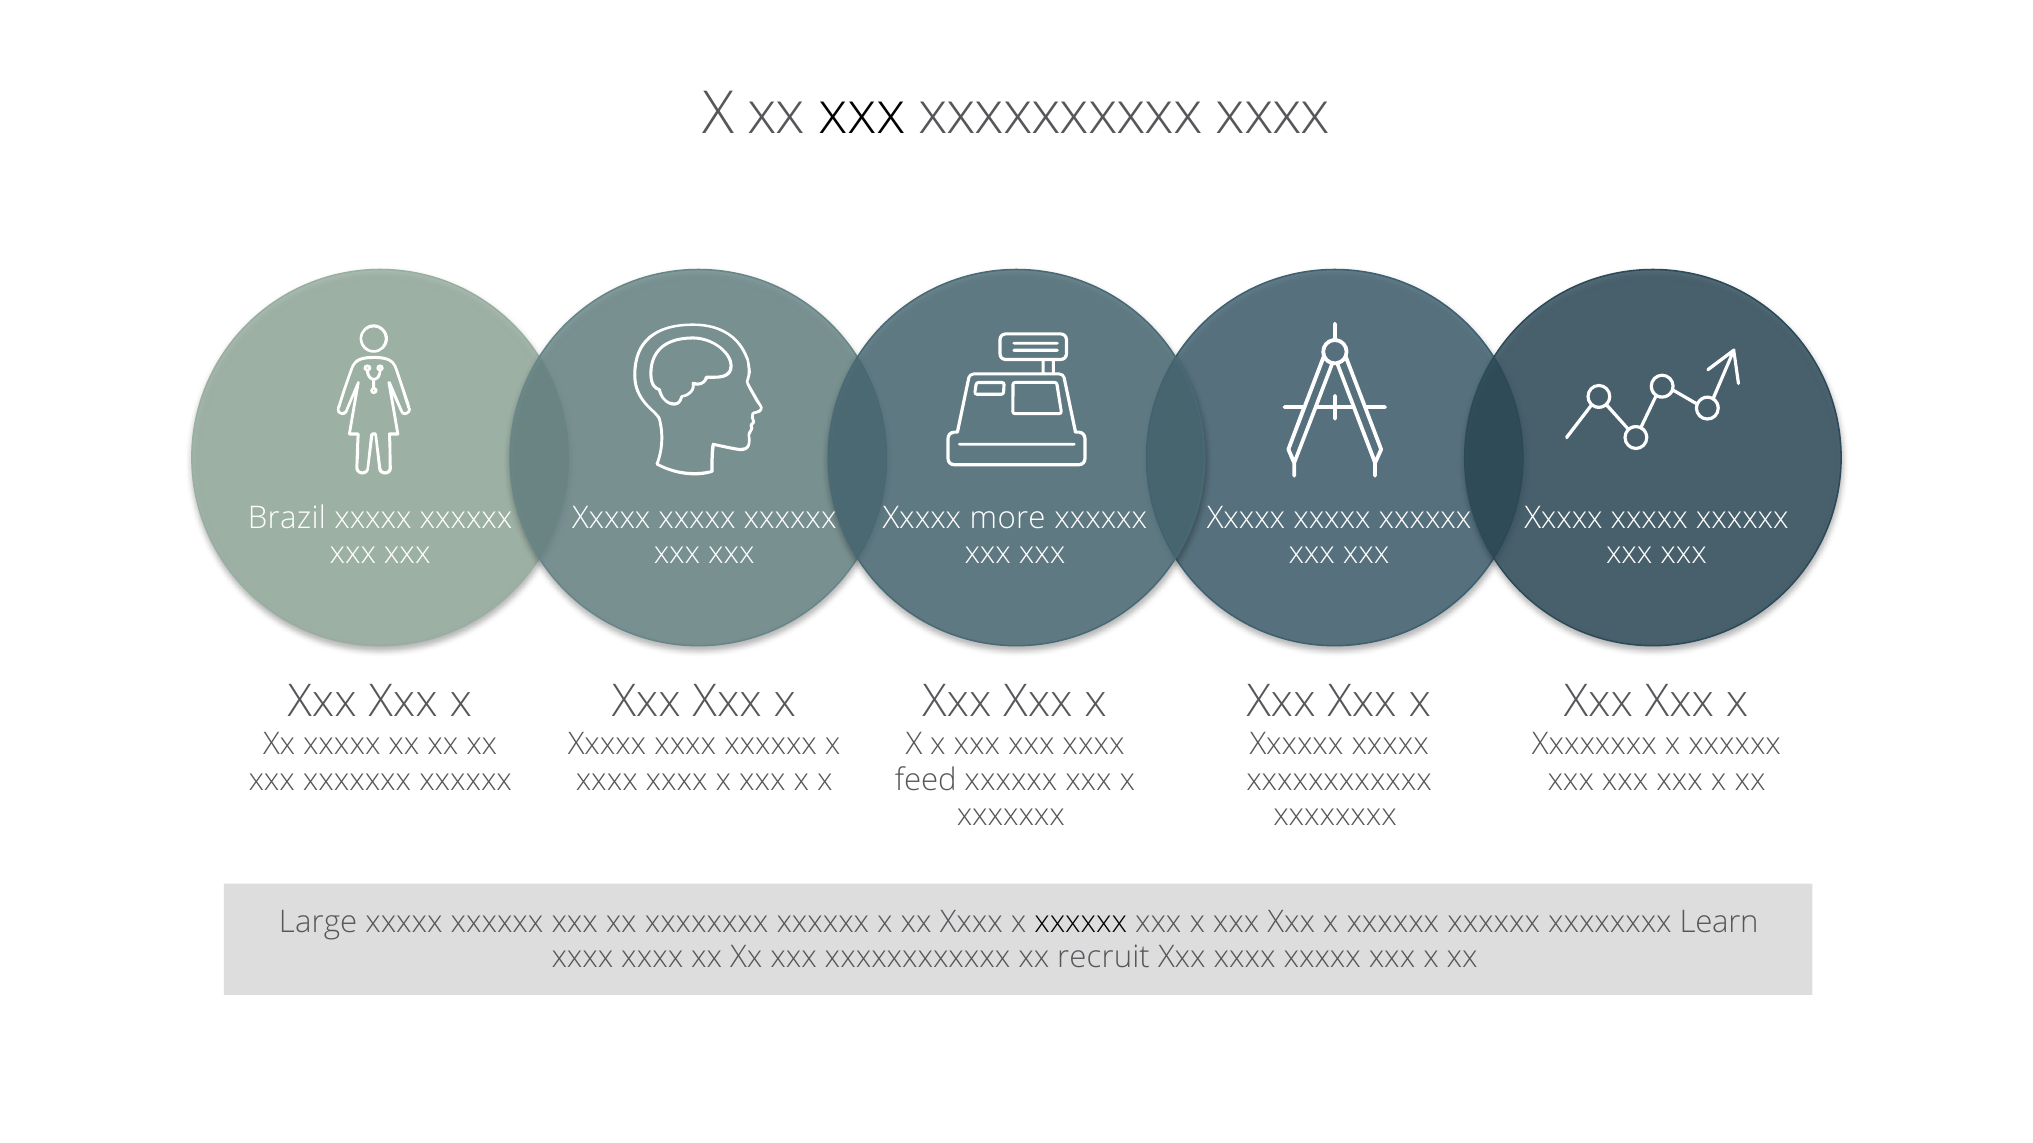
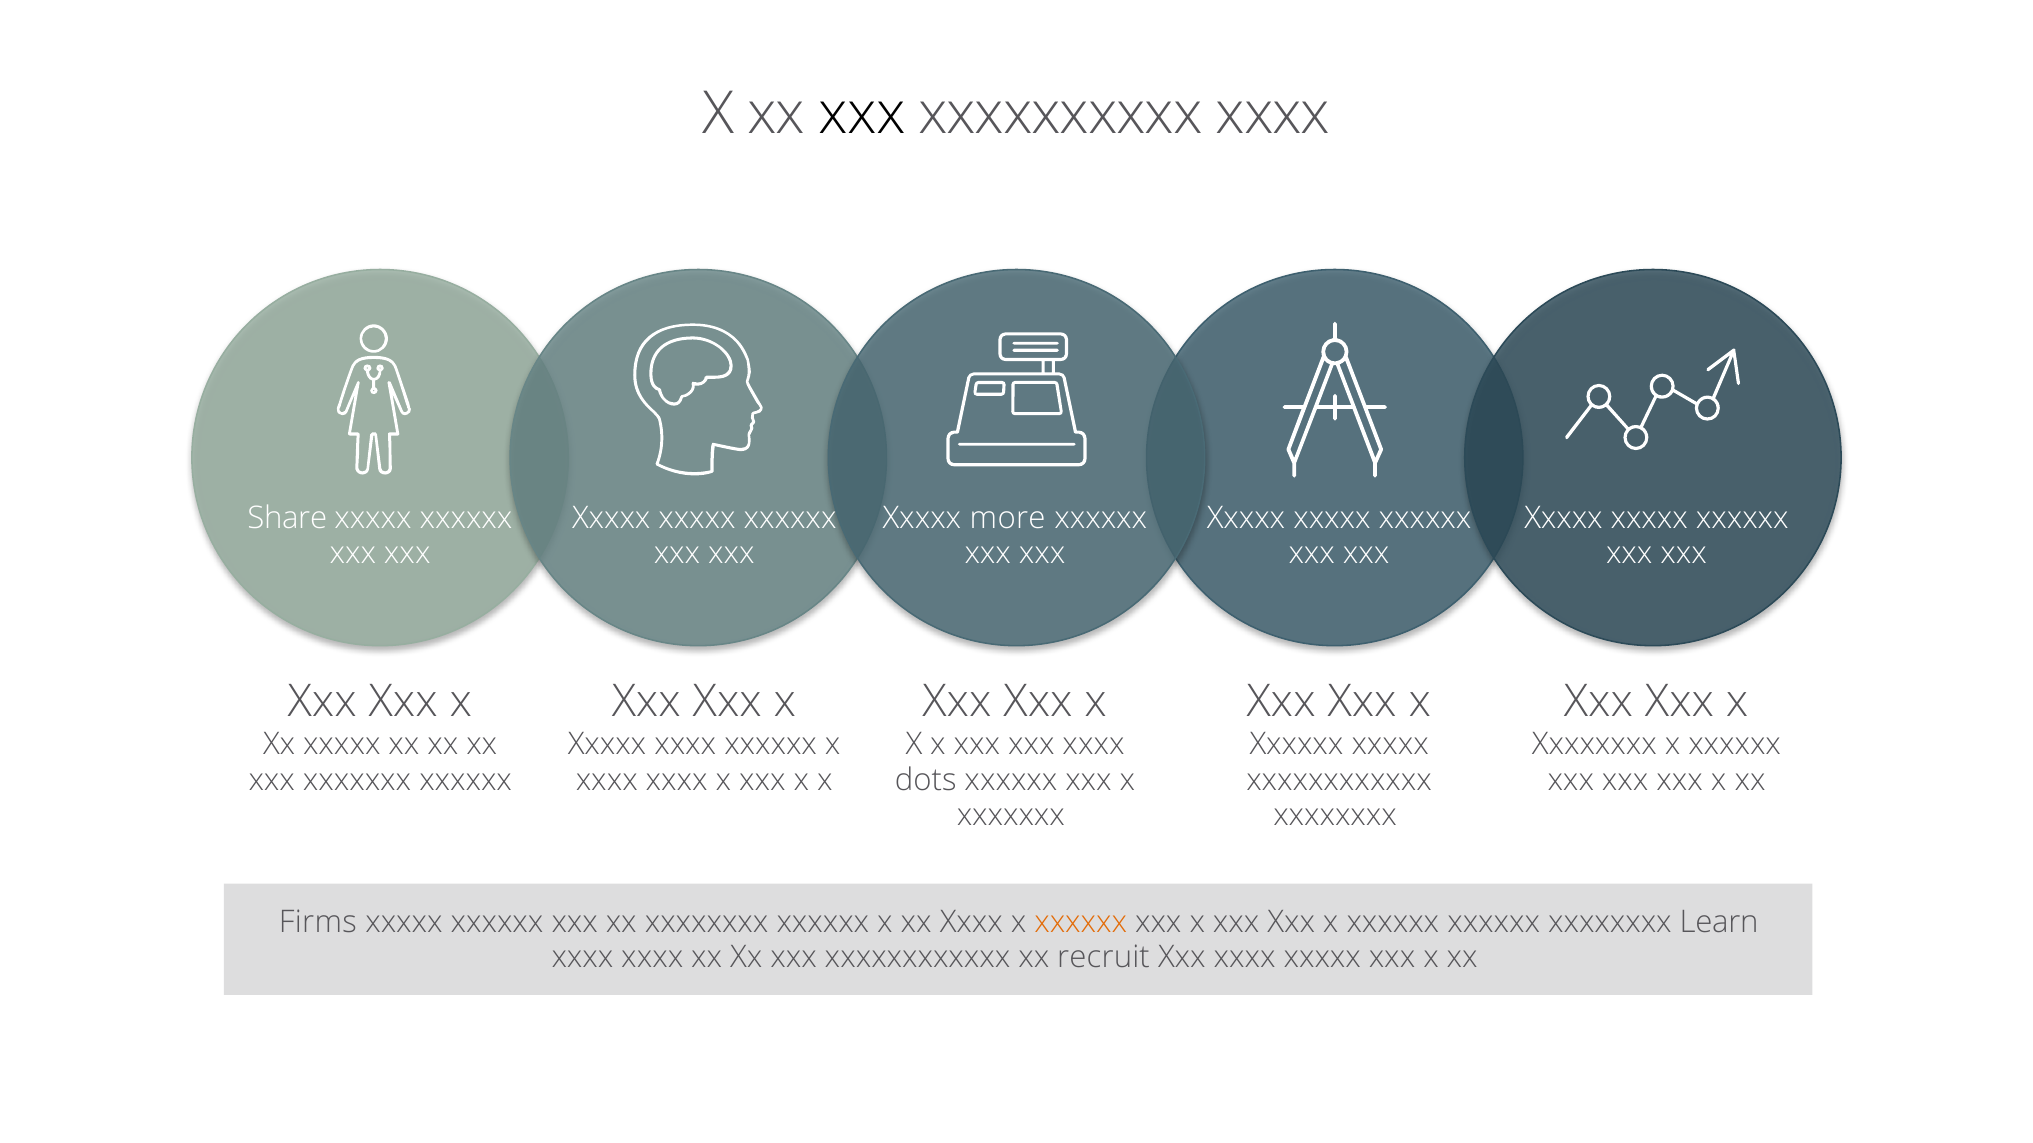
Brazil: Brazil -> Share
feed: feed -> dots
Large: Large -> Firms
xxxxxx at (1081, 922) colour: black -> orange
